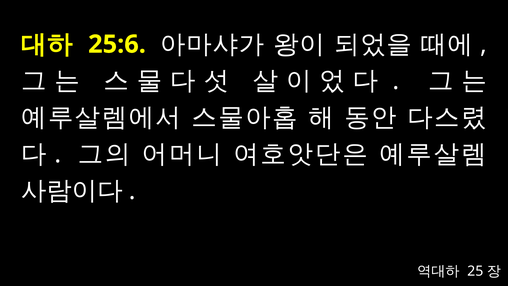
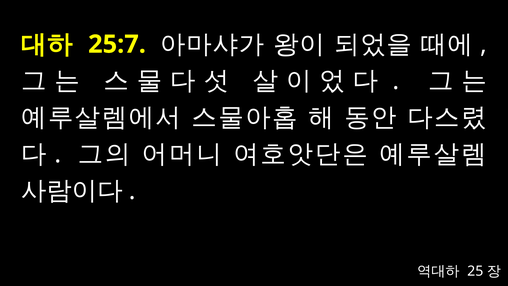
25:6: 25:6 -> 25:7
